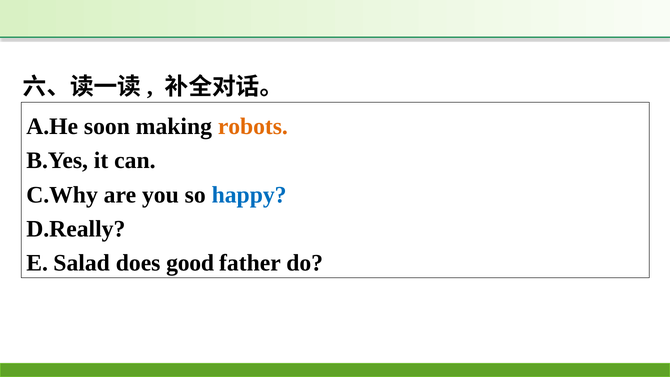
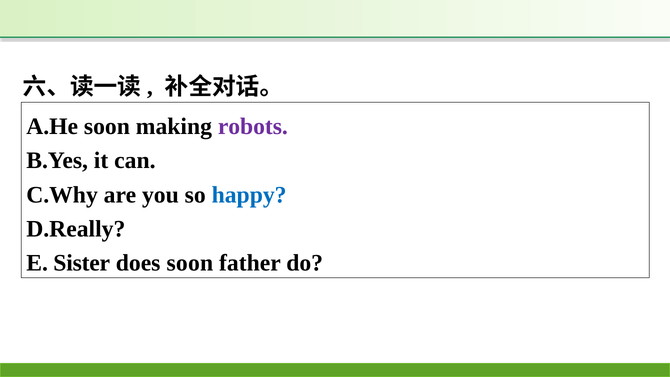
robots colour: orange -> purple
Salad: Salad -> Sister
does good: good -> soon
